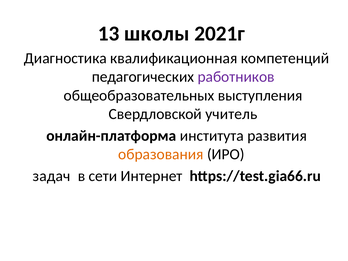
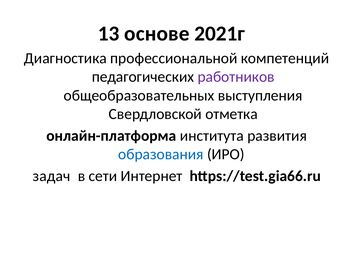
школы: школы -> основе
квалификационная: квалификационная -> профессиональной
учитель: учитель -> отметка
образования colour: orange -> blue
